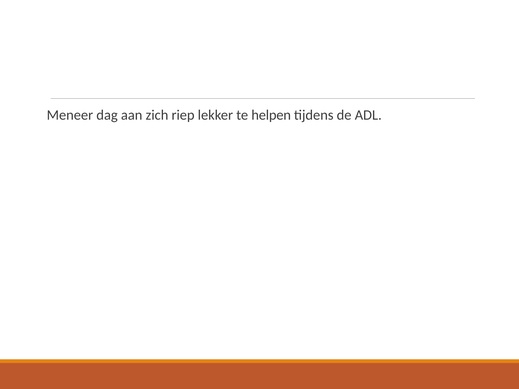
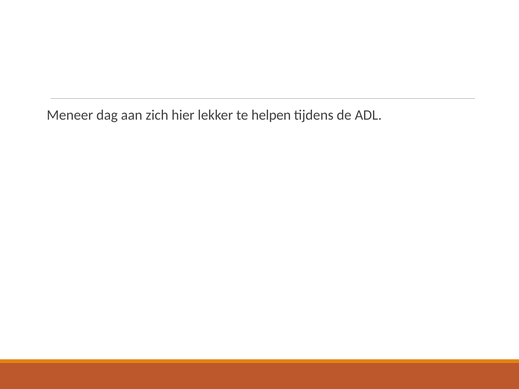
riep: riep -> hier
